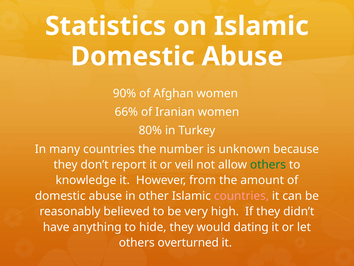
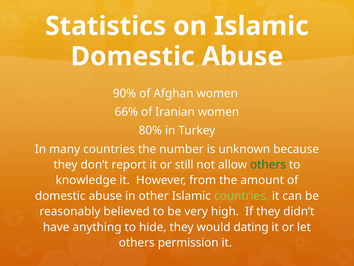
veil: veil -> still
countries at (241, 196) colour: pink -> light green
overturned: overturned -> permission
